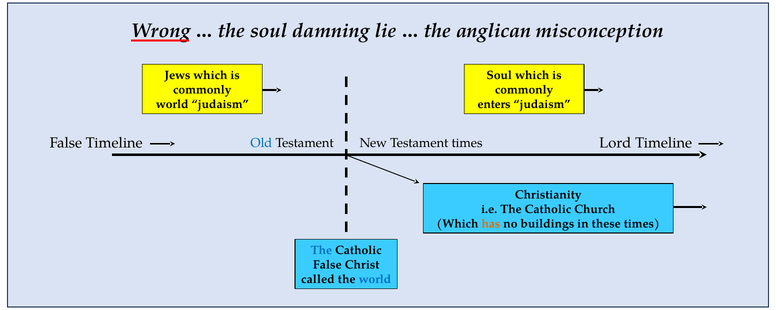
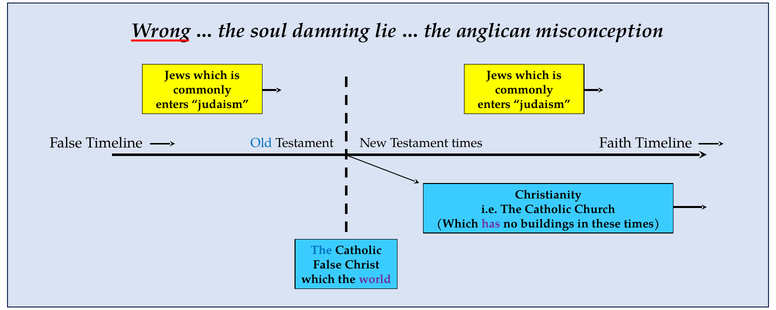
Soul at (499, 75): Soul -> Jews
world at (172, 104): world -> enters
Lord: Lord -> Faith
has colour: orange -> purple
called at (318, 280): called -> which
world at (375, 280) colour: blue -> purple
